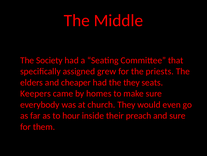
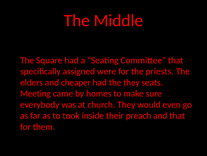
Society: Society -> Square
grew: grew -> were
Keepers: Keepers -> Meeting
hour: hour -> took
and sure: sure -> that
